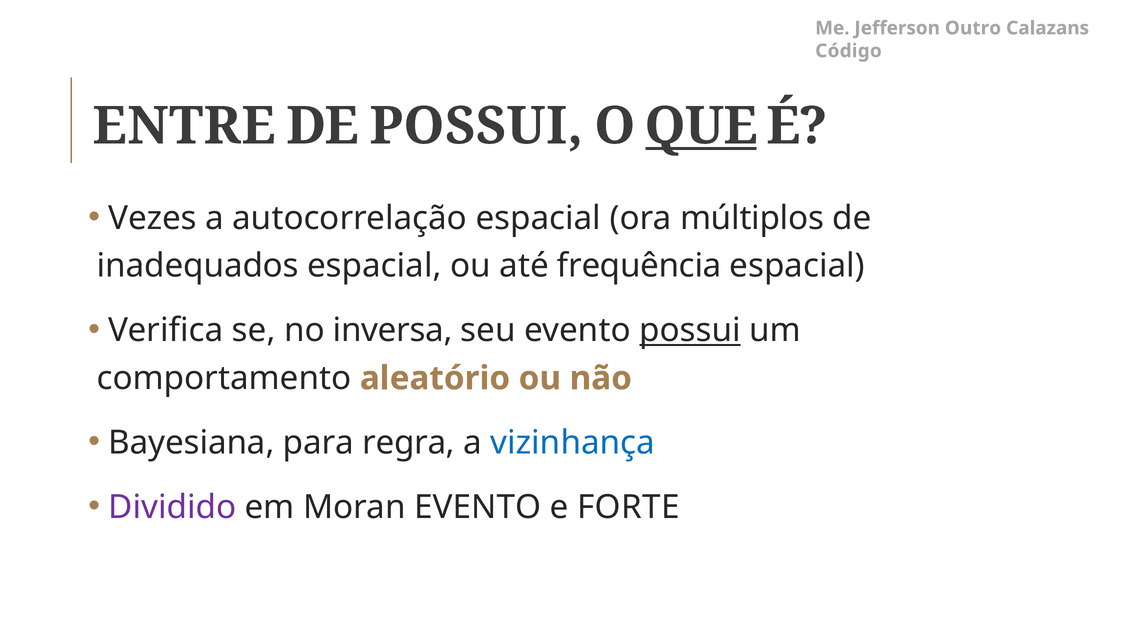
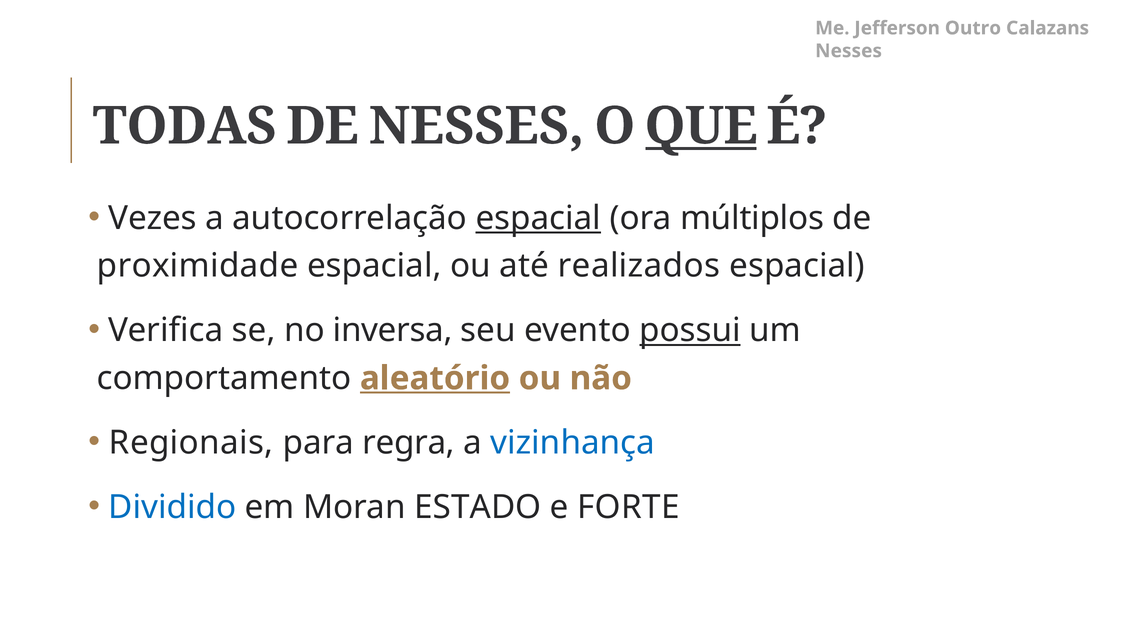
Código at (848, 51): Código -> Nesses
ENTRE: ENTRE -> TODAS
DE POSSUI: POSSUI -> NESSES
espacial at (538, 218) underline: none -> present
inadequados: inadequados -> proximidade
frequência: frequência -> realizados
aleatório underline: none -> present
Bayesiana: Bayesiana -> Regionais
Dividido colour: purple -> blue
Moran EVENTO: EVENTO -> ESTADO
